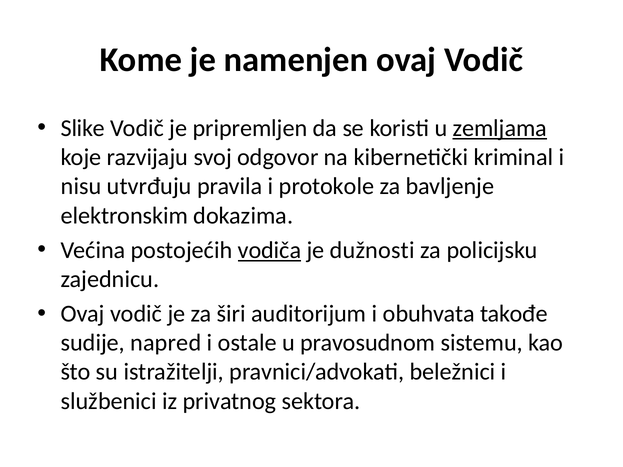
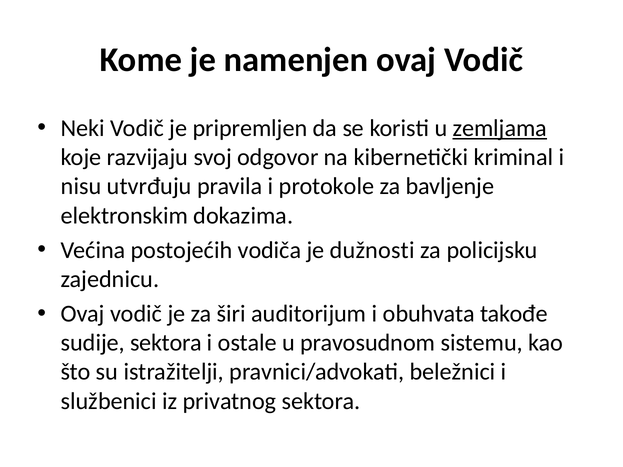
Slike: Slike -> Neki
vodiča underline: present -> none
sudije napred: napred -> sektora
